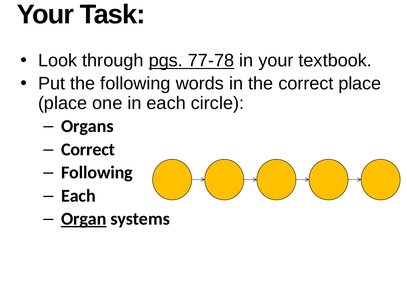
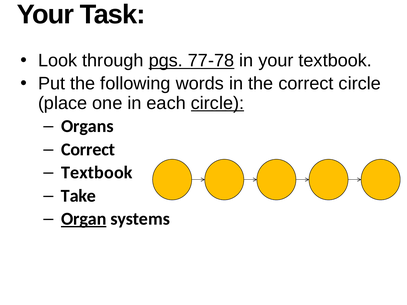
correct place: place -> circle
circle at (217, 103) underline: none -> present
Following at (97, 173): Following -> Textbook
Each at (78, 196): Each -> Take
